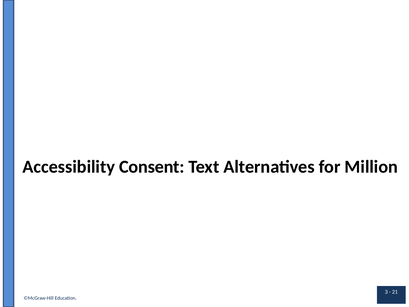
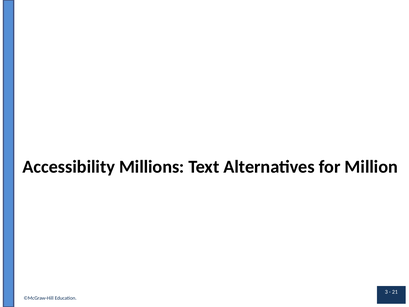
Consent: Consent -> Millions
